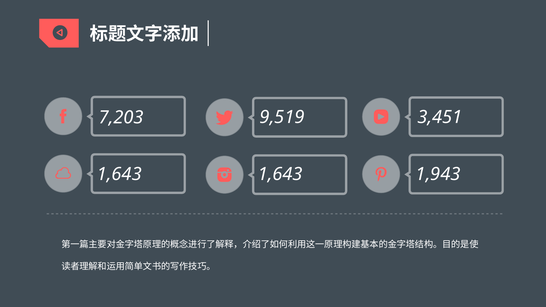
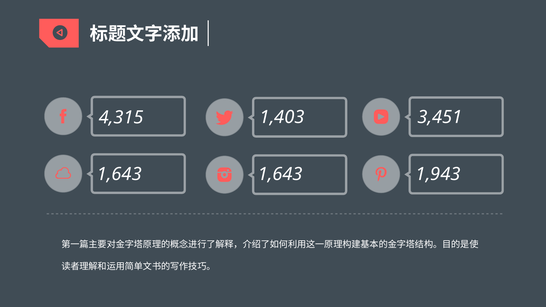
9,519: 9,519 -> 1,403
7,203: 7,203 -> 4,315
